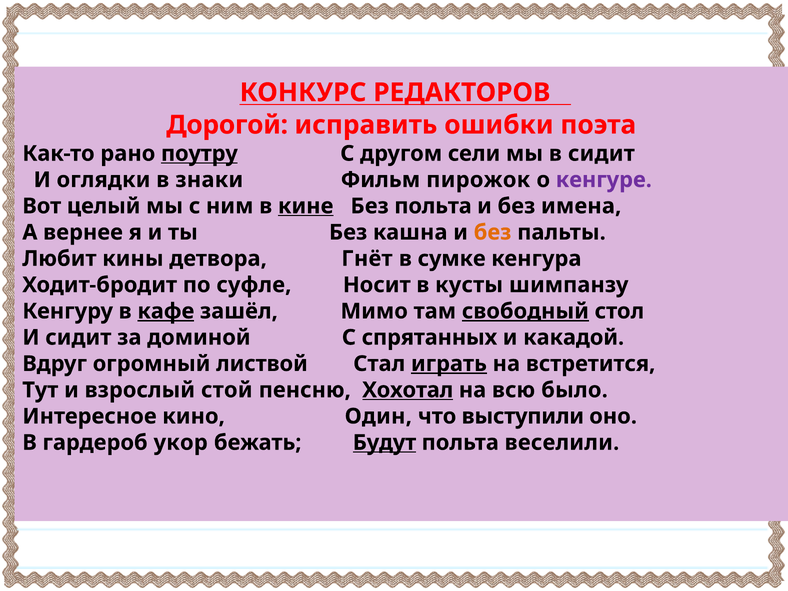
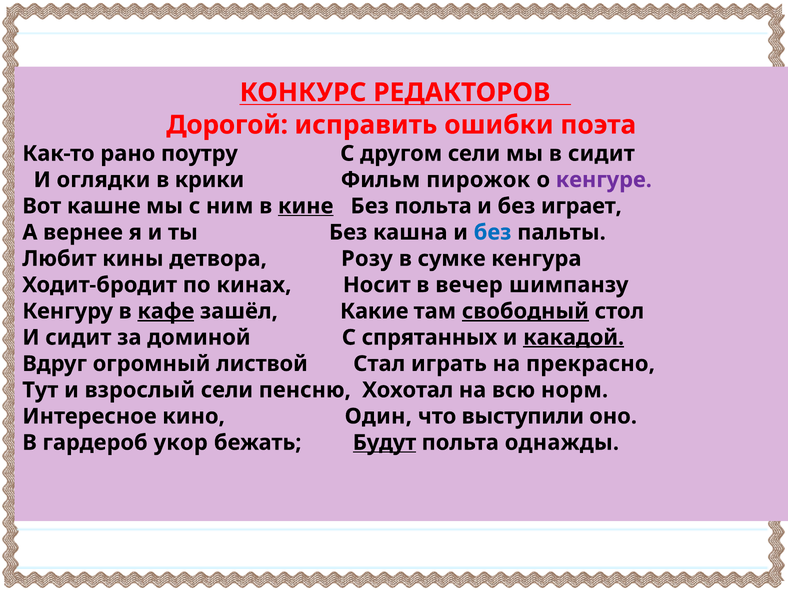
поутру underline: present -> none
знаки: знаки -> крики
целый: целый -> кашне
имена: имена -> играет
без at (493, 232) colour: orange -> blue
Гнёт: Гнёт -> Розу
суфле: суфле -> кинах
кусты: кусты -> вечер
Мимо: Мимо -> Какие
какадой underline: none -> present
играть underline: present -> none
встретится: встретится -> прекрасно
взрослый стой: стой -> сели
Хохотал underline: present -> none
было: было -> норм
веселили: веселили -> однажды
